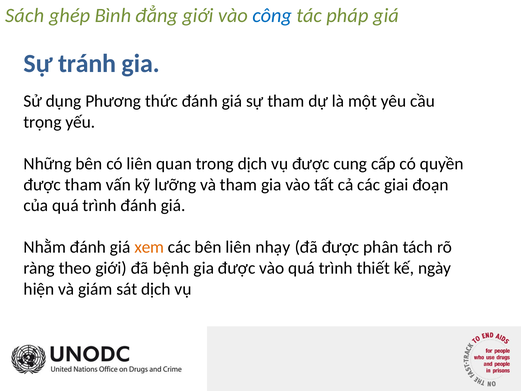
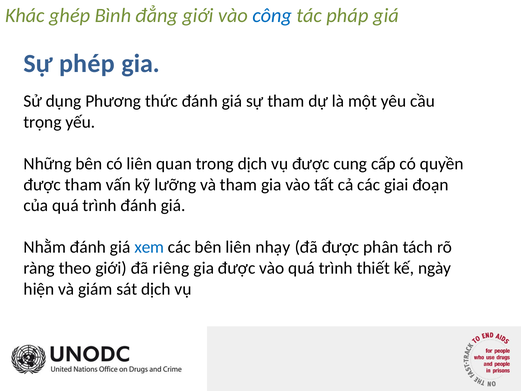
Sách: Sách -> Khác
tránh: tránh -> phép
xem colour: orange -> blue
bệnh: bệnh -> riêng
